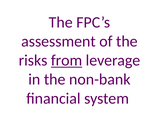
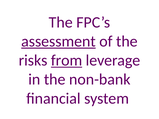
assessment underline: none -> present
